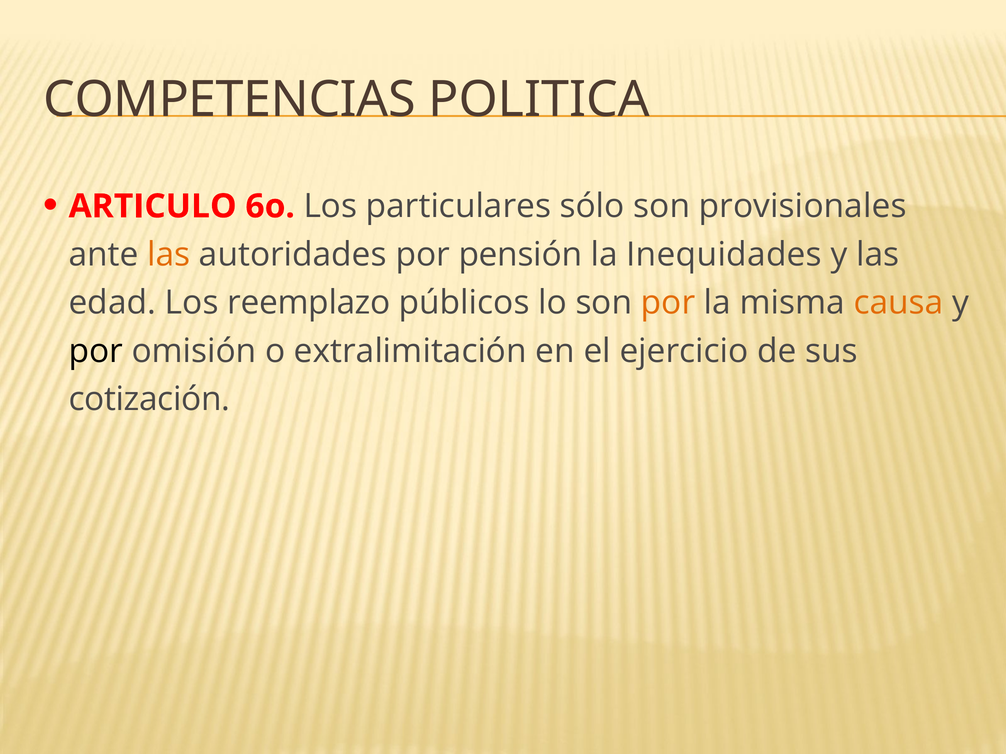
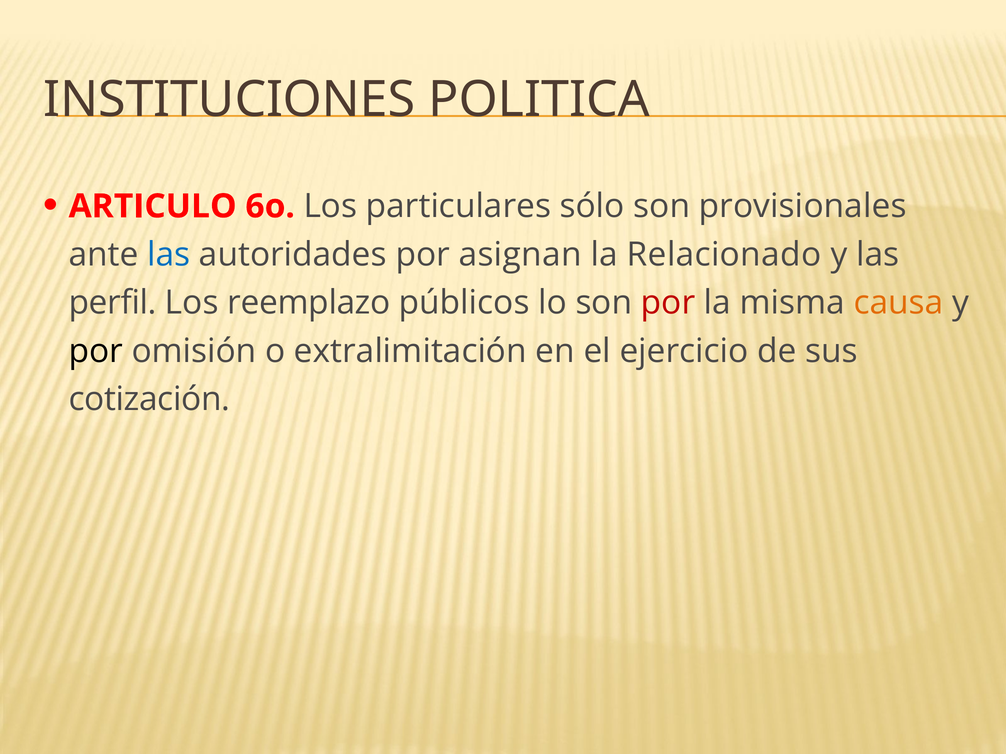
COMPETENCIAS: COMPETENCIAS -> INSTITUCIONES
las at (169, 255) colour: orange -> blue
pensión: pensión -> asignan
Inequidades: Inequidades -> Relacionado
edad: edad -> perfil
por at (668, 303) colour: orange -> red
